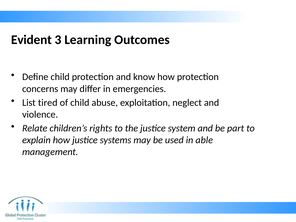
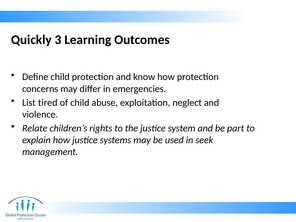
Evident: Evident -> Quickly
able: able -> seek
